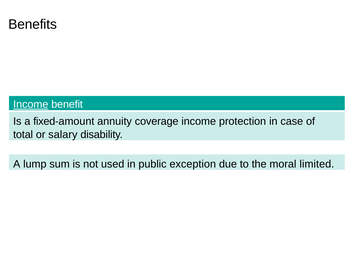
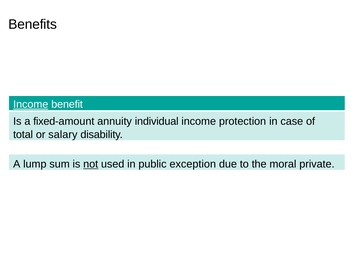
coverage: coverage -> individual
not underline: none -> present
limited: limited -> private
